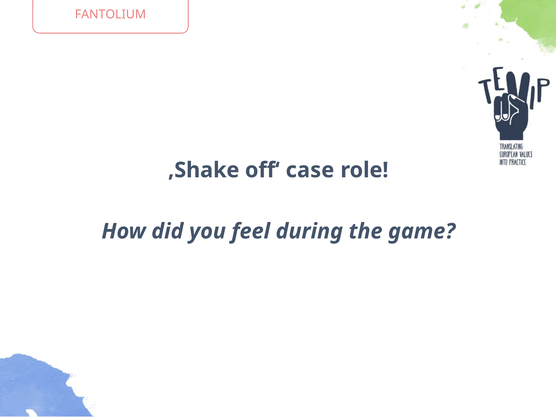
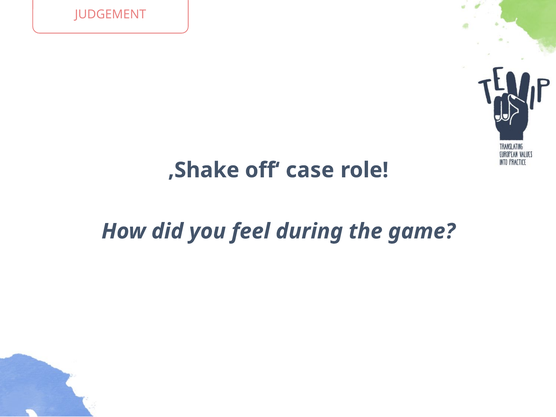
FANTOLIUM: FANTOLIUM -> JUDGEMENT
